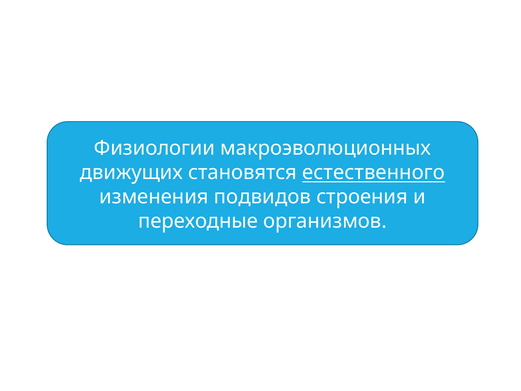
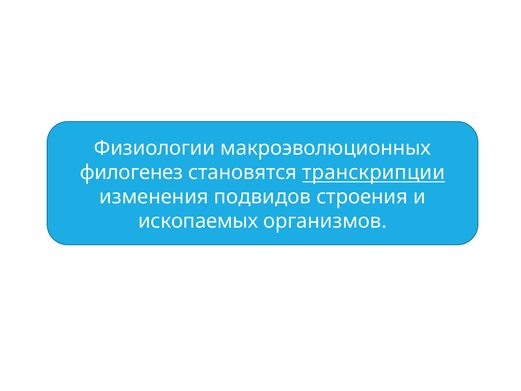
движущих: движущих -> филогенез
естественного: естественного -> транскрипции
переходные: переходные -> ископаемых
